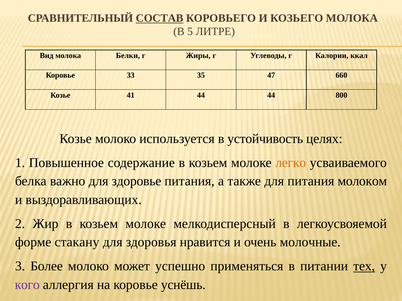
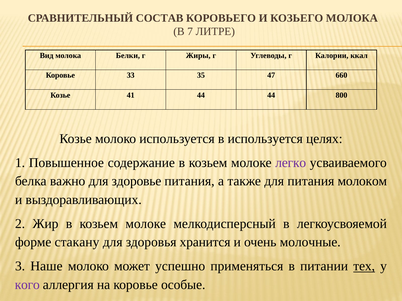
СОСТАВ underline: present -> none
5: 5 -> 7
в устойчивость: устойчивость -> используется
легко colour: orange -> purple
нравится: нравится -> хранится
Более: Более -> Наше
уснёшь: уснёшь -> особые
